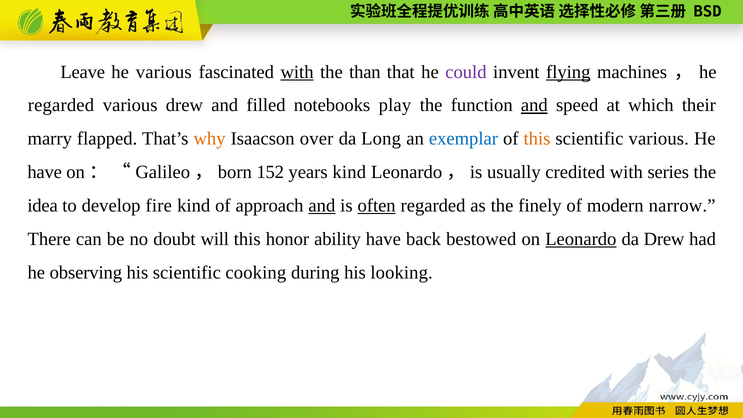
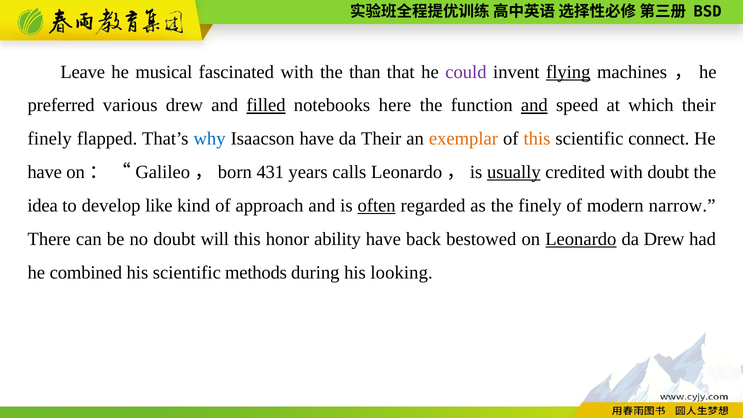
he various: various -> musical
with at (297, 72) underline: present -> none
regarded at (61, 105): regarded -> preferred
filled underline: none -> present
play: play -> here
marry at (50, 139): marry -> finely
why colour: orange -> blue
Isaacson over: over -> have
da Long: Long -> Their
exemplar colour: blue -> orange
scientific various: various -> connect
152: 152 -> 431
years kind: kind -> calls
usually underline: none -> present
with series: series -> doubt
fire: fire -> like
and at (322, 206) underline: present -> none
observing: observing -> combined
cooking: cooking -> methods
